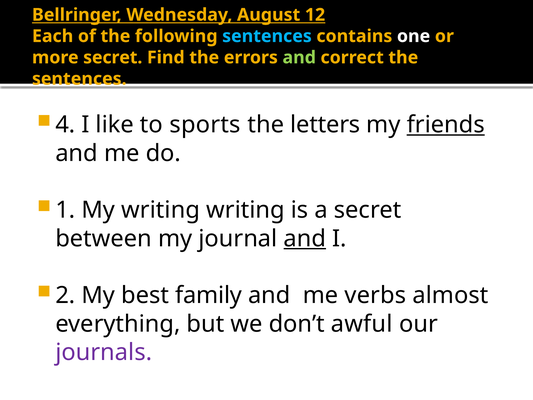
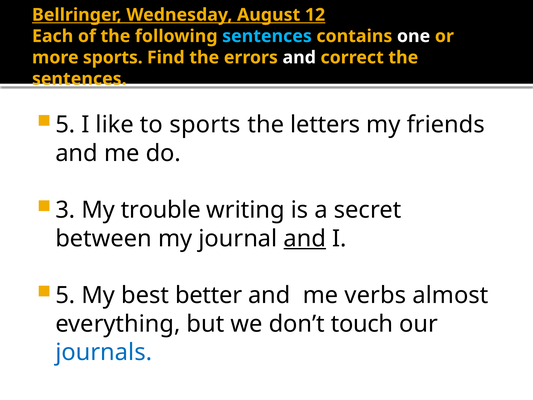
more secret: secret -> sports
and at (299, 57) colour: light green -> white
4 at (65, 125): 4 -> 5
friends underline: present -> none
1: 1 -> 3
My writing: writing -> trouble
2 at (65, 295): 2 -> 5
family: family -> better
awful: awful -> touch
journals colour: purple -> blue
